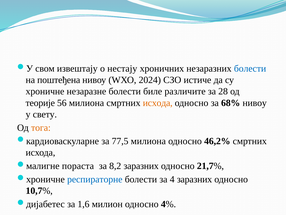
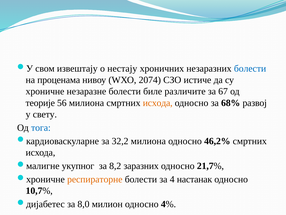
поштеђена: поштеђена -> проценама
2024: 2024 -> 2074
28: 28 -> 67
68% нивоу: нивоу -> развој
тога colour: orange -> blue
77,5: 77,5 -> 32,2
пораста: пораста -> укупног
респираторне colour: blue -> orange
4 заразних: заразних -> настанак
1,6: 1,6 -> 8,0
